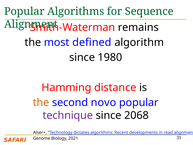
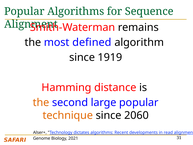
1980: 1980 -> 1919
novo: novo -> large
technique colour: purple -> orange
2068: 2068 -> 2060
